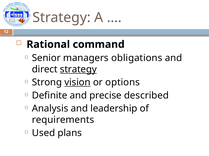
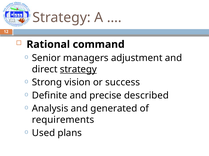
obligations: obligations -> adjustment
vision underline: present -> none
options: options -> success
leadership: leadership -> generated
